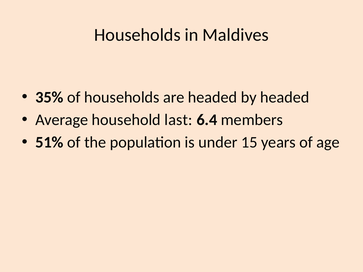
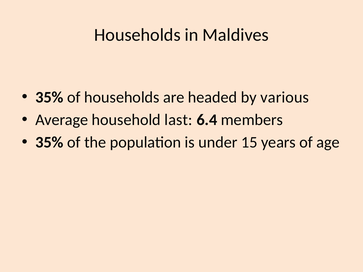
by headed: headed -> various
51% at (49, 143): 51% -> 35%
